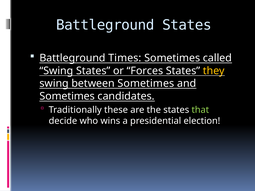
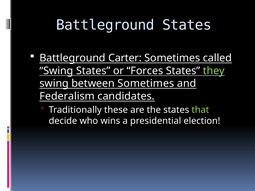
Times: Times -> Carter
they colour: yellow -> light green
Sometimes at (67, 96): Sometimes -> Federalism
